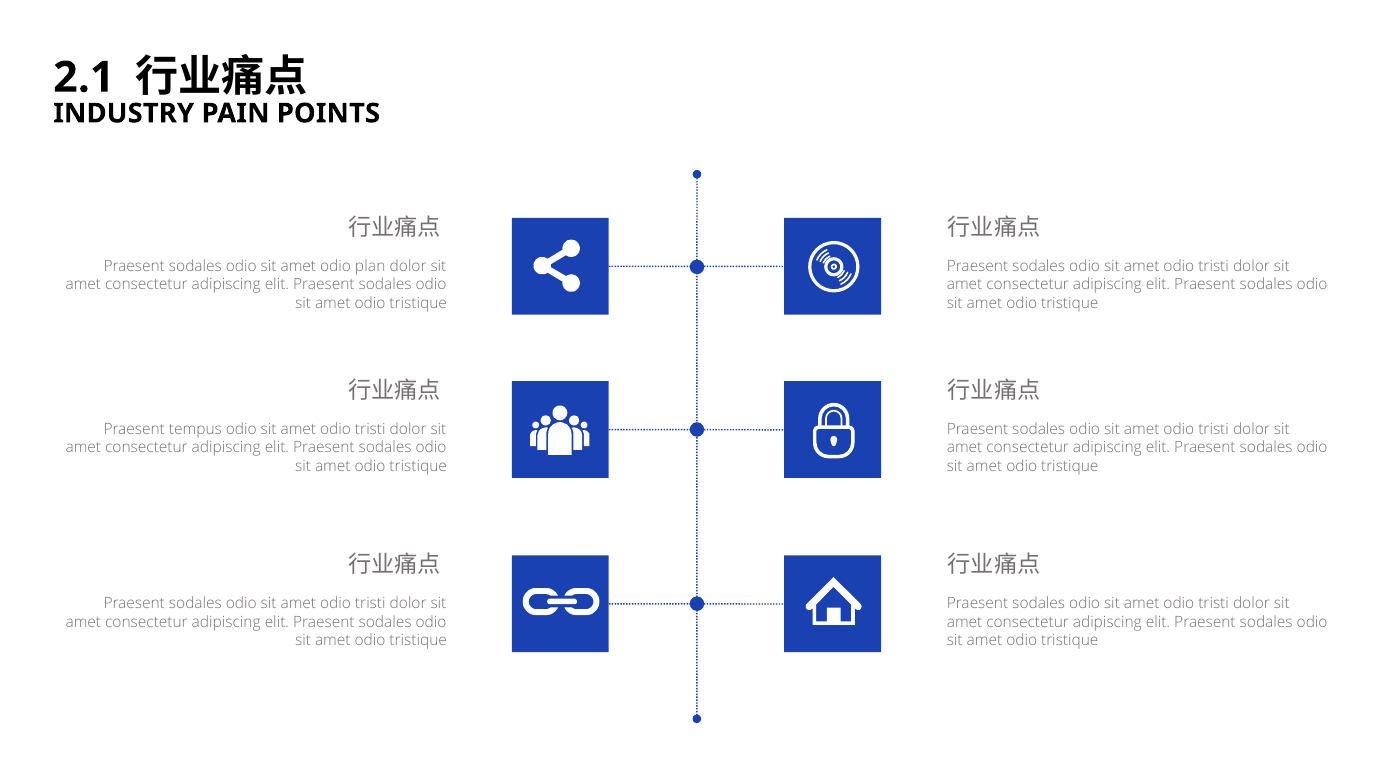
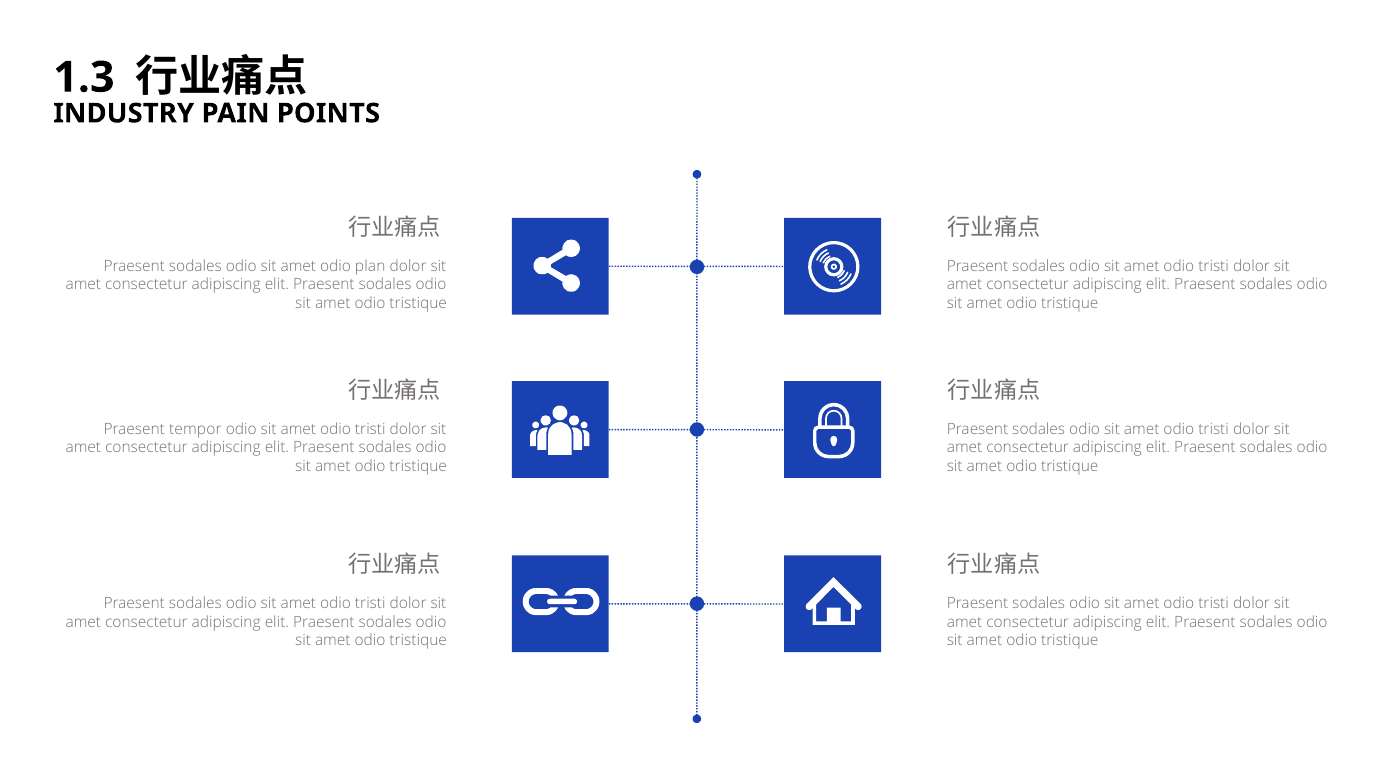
2.1: 2.1 -> 1.3
tempus: tempus -> tempor
